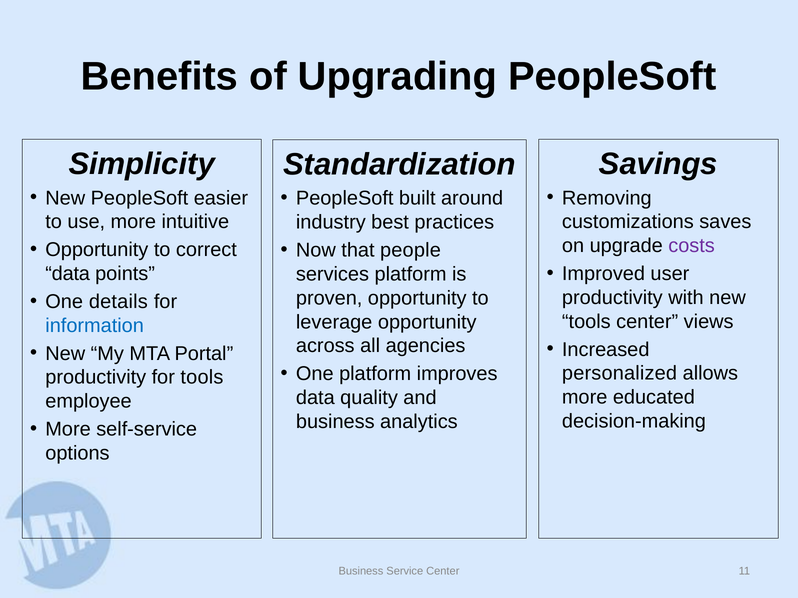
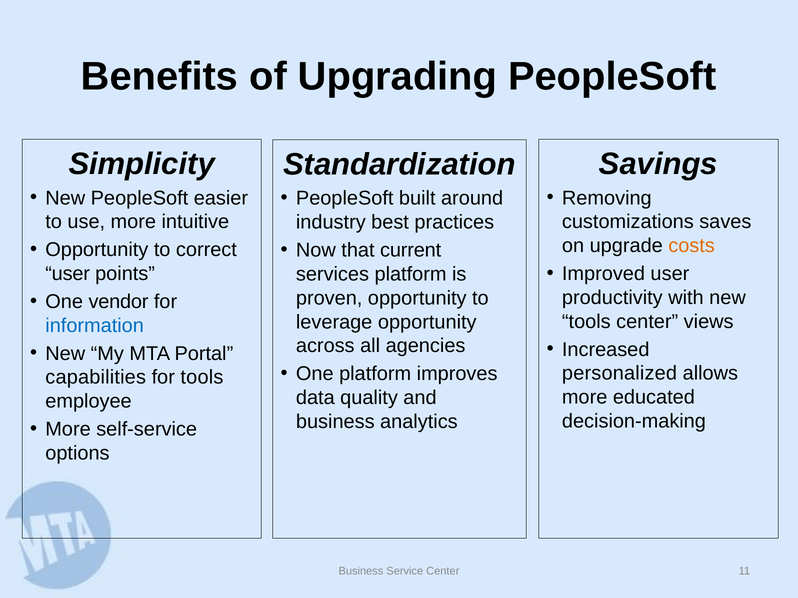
costs colour: purple -> orange
people: people -> current
data at (68, 274): data -> user
details: details -> vendor
productivity at (96, 378): productivity -> capabilities
